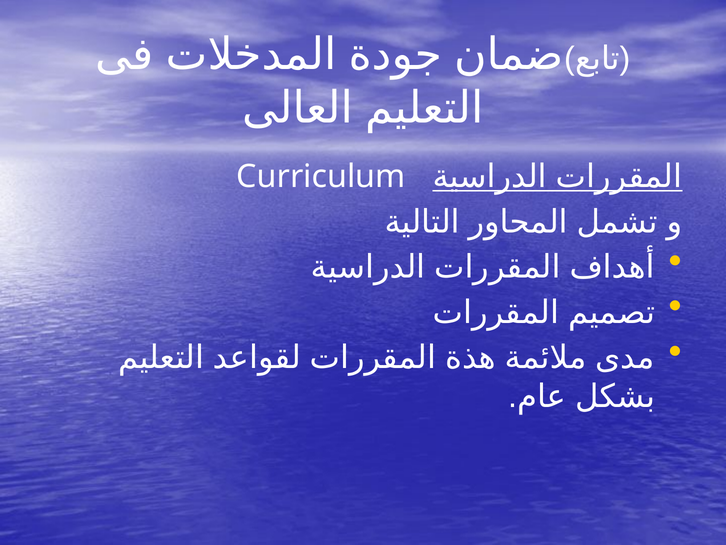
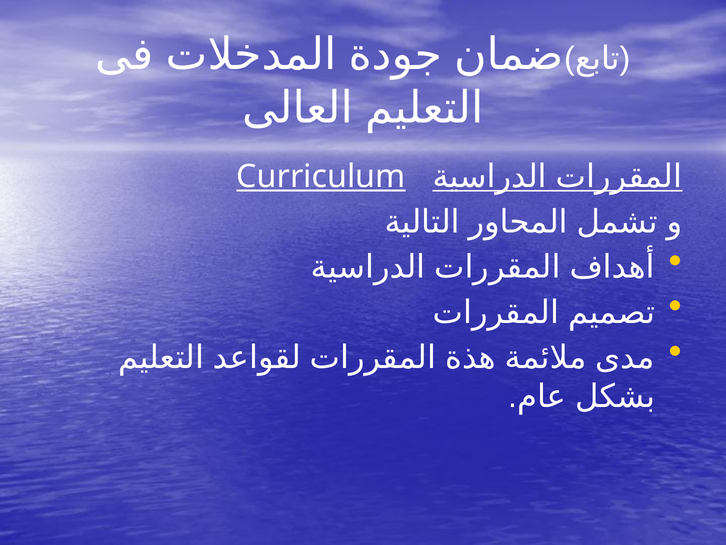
Curriculum underline: none -> present
